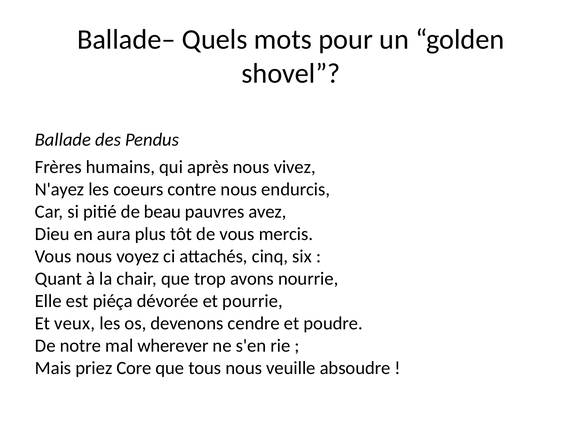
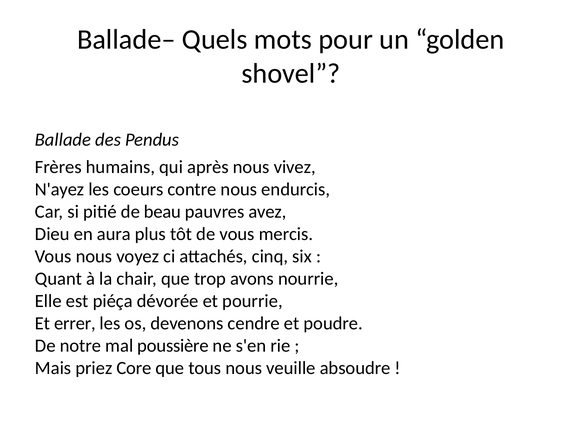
veux: veux -> errer
wherever: wherever -> poussière
